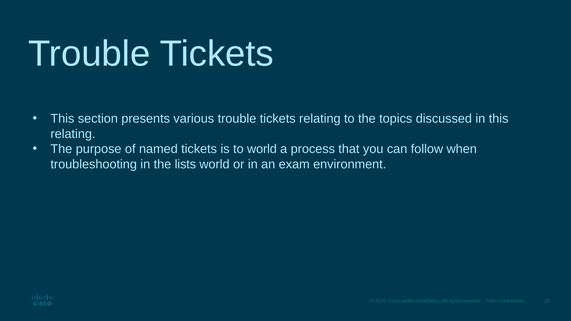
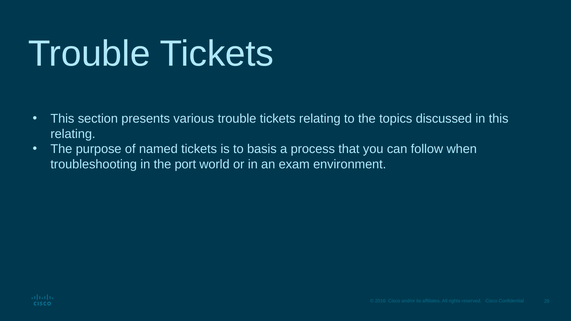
to world: world -> basis
lists: lists -> port
